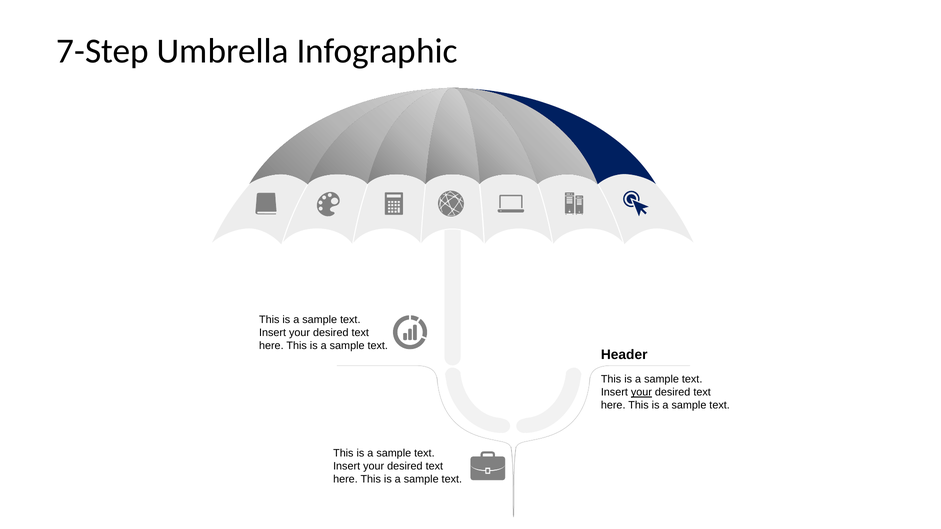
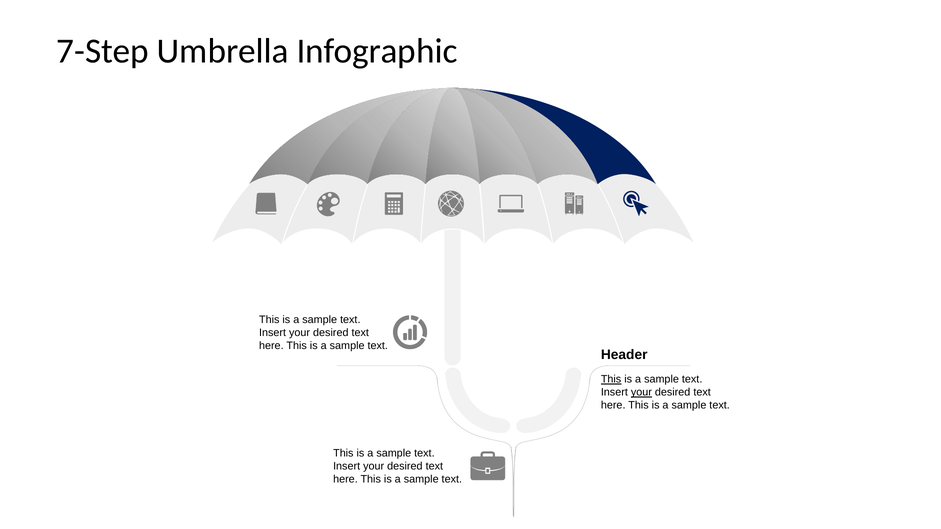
This at (611, 380) underline: none -> present
